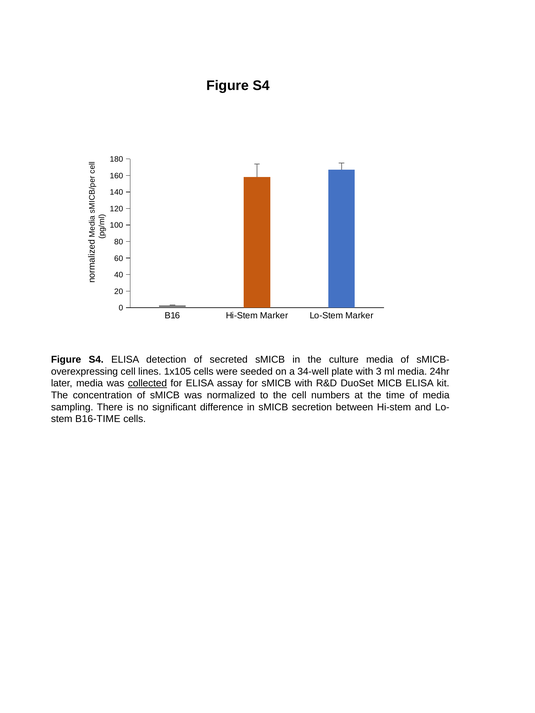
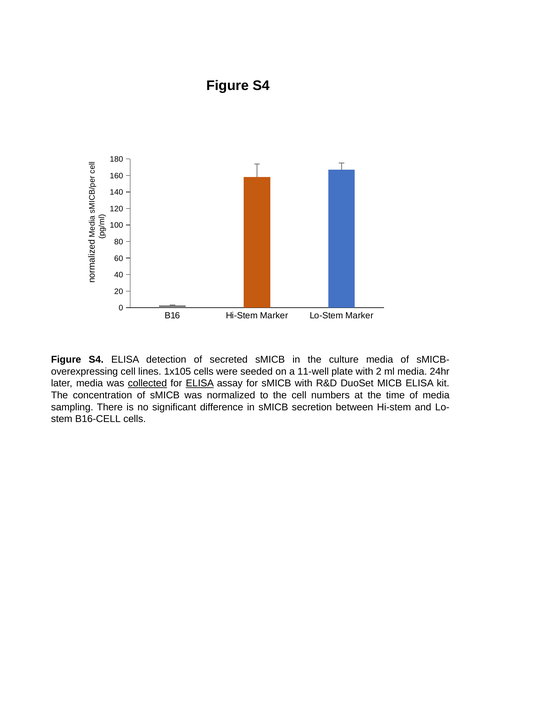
34-well: 34-well -> 11-well
3: 3 -> 2
ELISA at (200, 384) underline: none -> present
B16-TIME: B16-TIME -> B16-CELL
